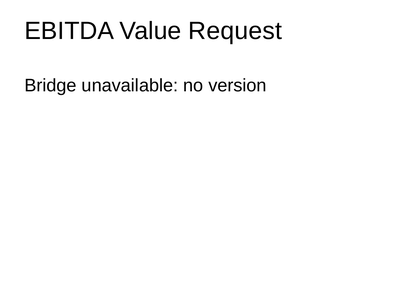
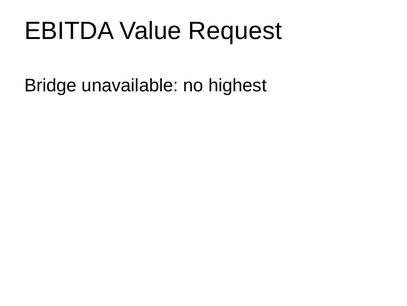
version: version -> highest
